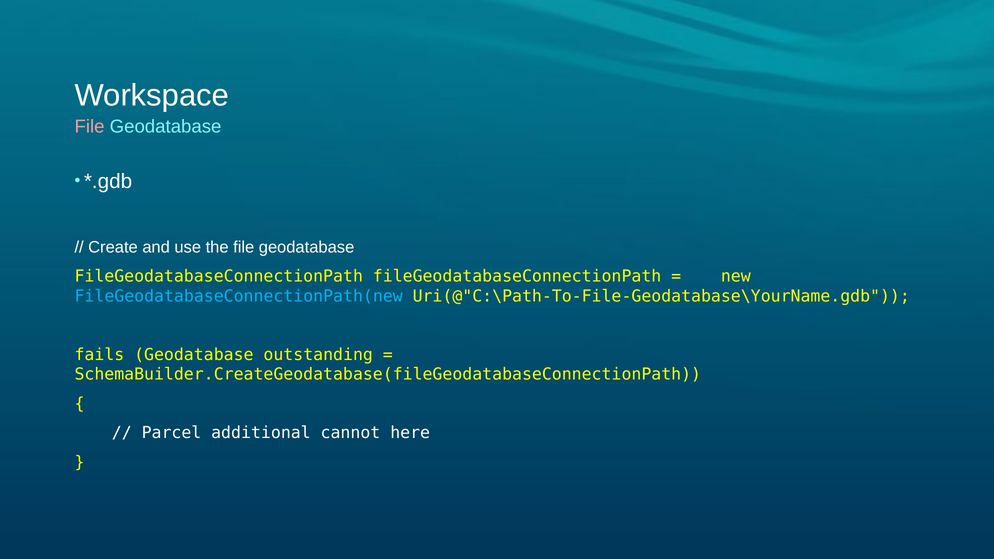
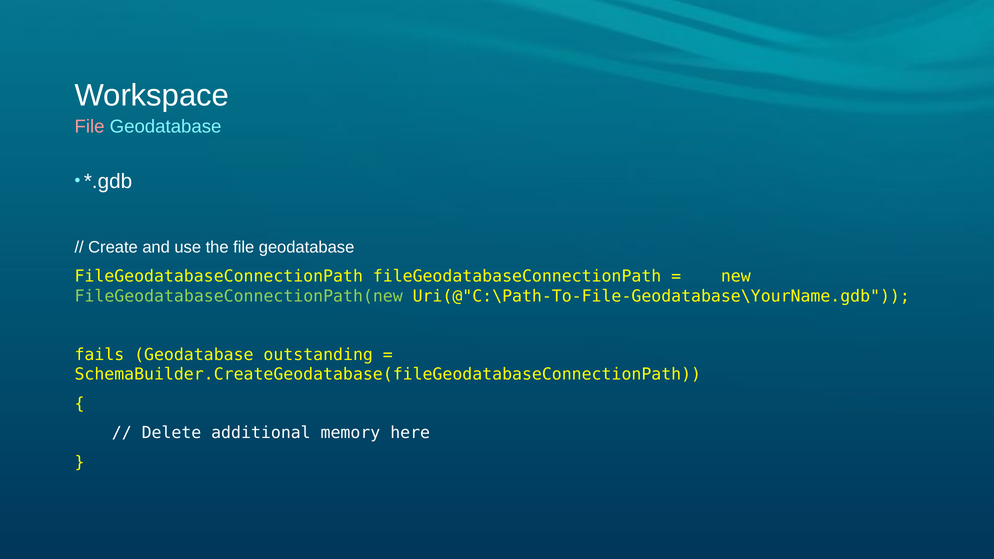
FileGeodatabaseConnectionPath(new colour: light blue -> light green
Parcel: Parcel -> Delete
cannot: cannot -> memory
